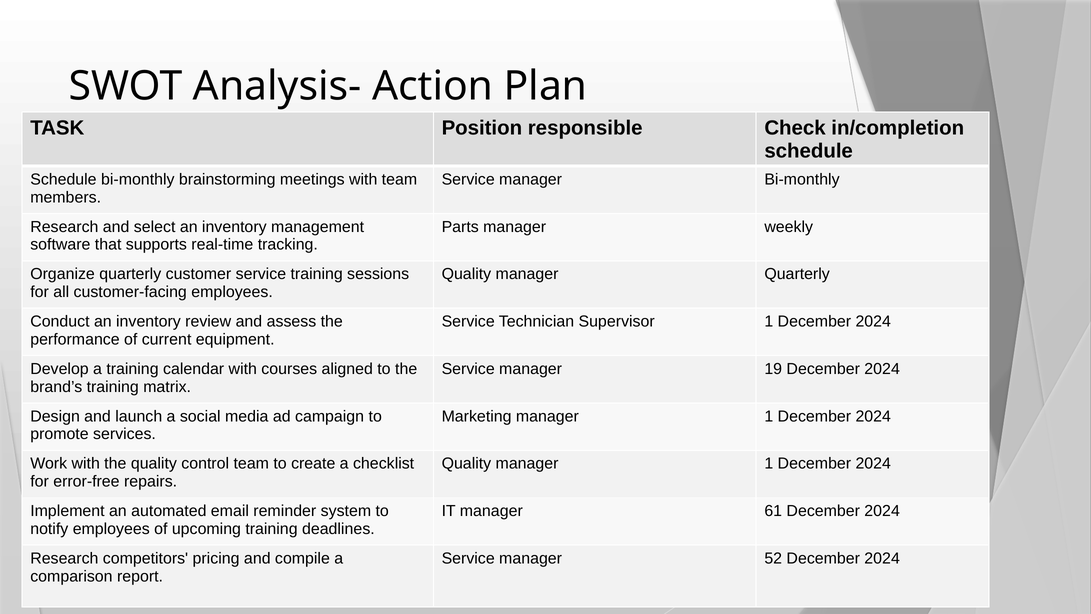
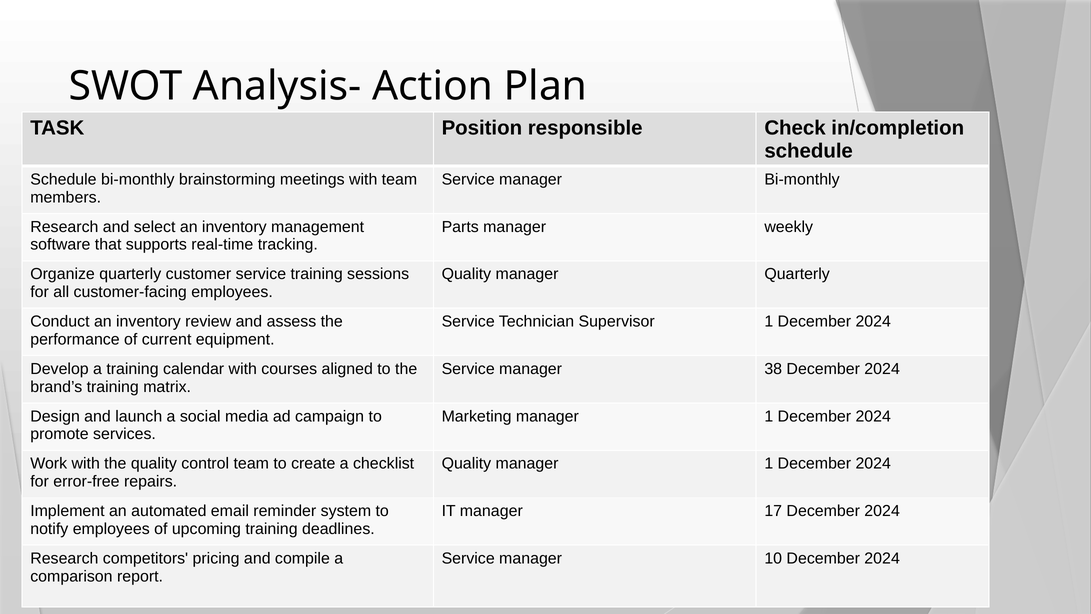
19: 19 -> 38
61: 61 -> 17
52: 52 -> 10
